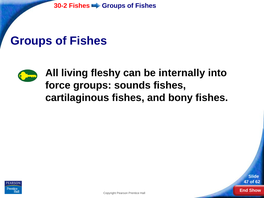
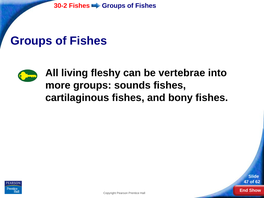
internally: internally -> vertebrae
force: force -> more
